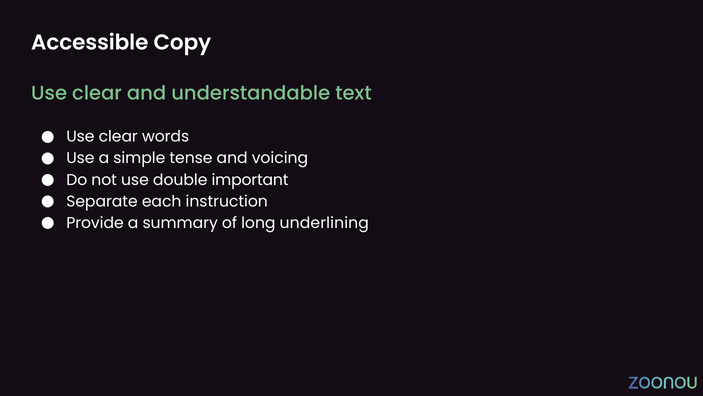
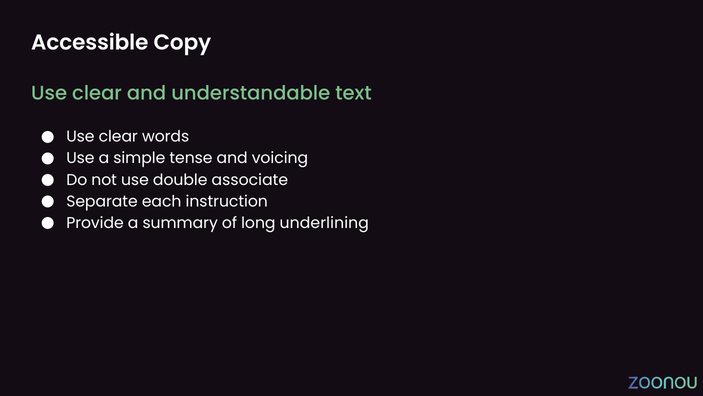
important: important -> associate
